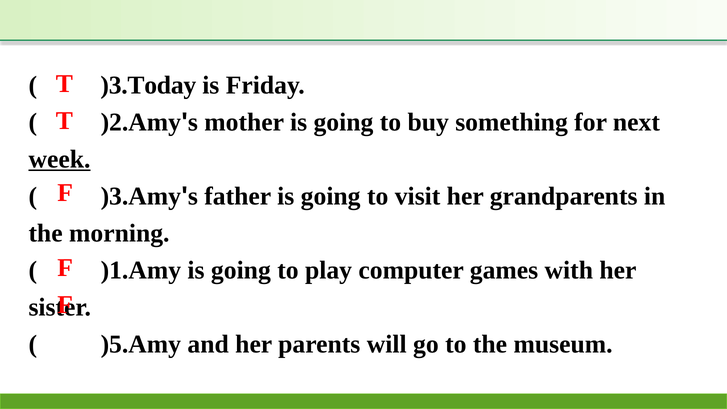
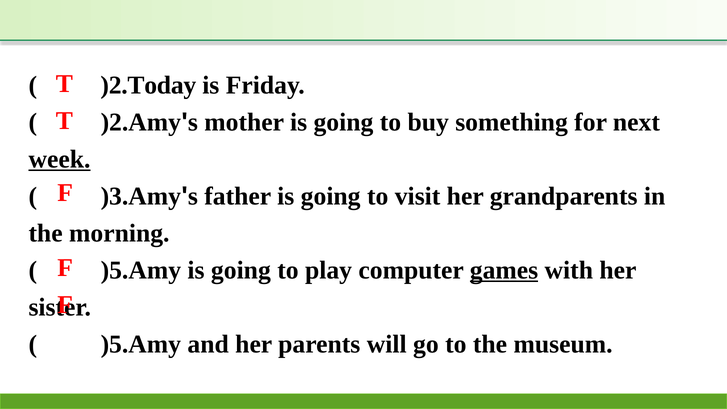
)3.Today: )3.Today -> )2.Today
)1.Amy at (141, 270): )1.Amy -> )5.Amy
games underline: none -> present
